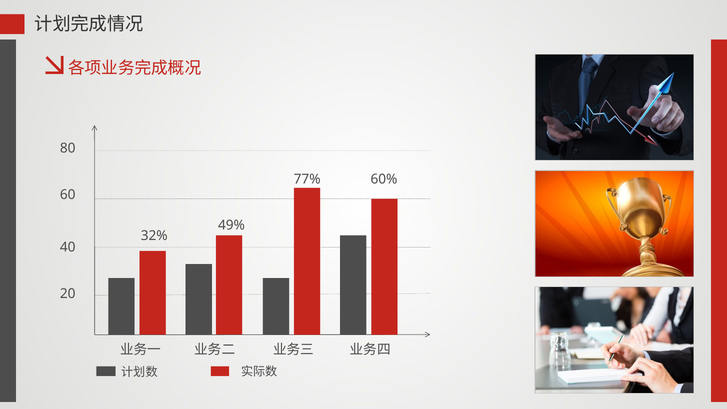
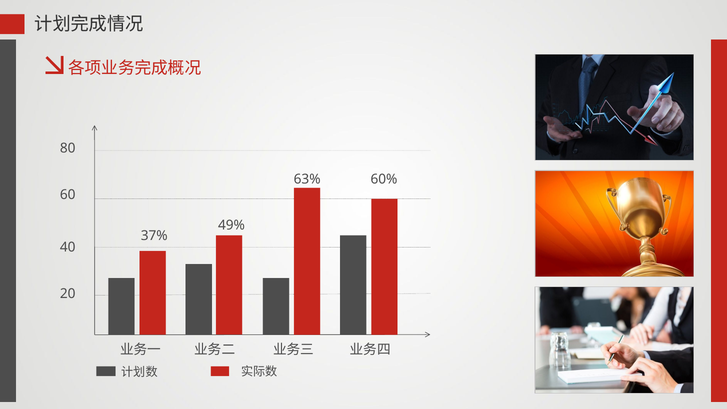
77%: 77% -> 63%
32%: 32% -> 37%
